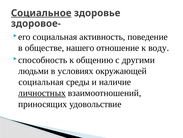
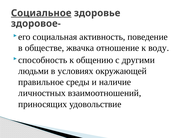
нашего: нашего -> жвачка
социальная at (41, 82): социальная -> правильное
личностных underline: present -> none
